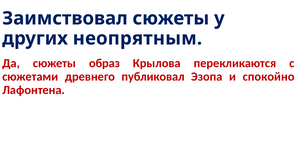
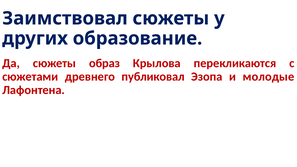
неопрятным: неопрятным -> образование
спокойно: спокойно -> молодые
